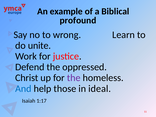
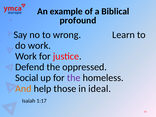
do unite: unite -> work
Christ: Christ -> Social
And colour: blue -> orange
